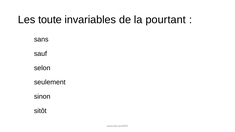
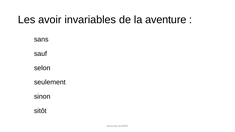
toute: toute -> avoir
pourtant: pourtant -> aventure
